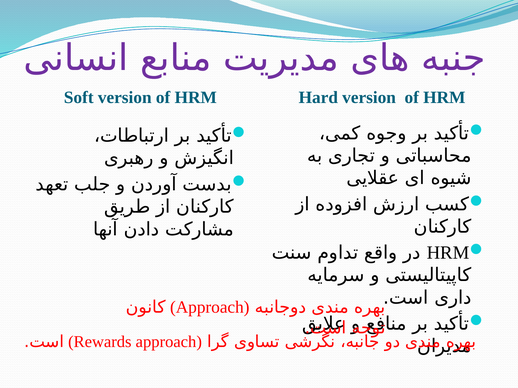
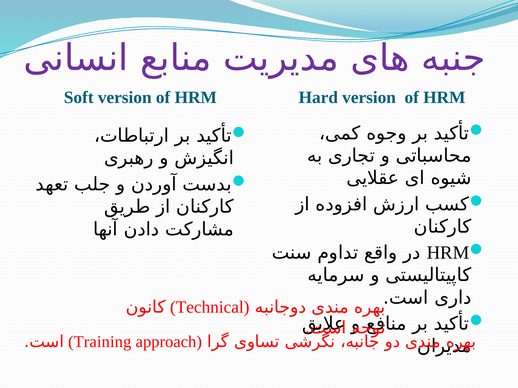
Approach at (210, 307): Approach -> Technical
Rewards: Rewards -> Training
